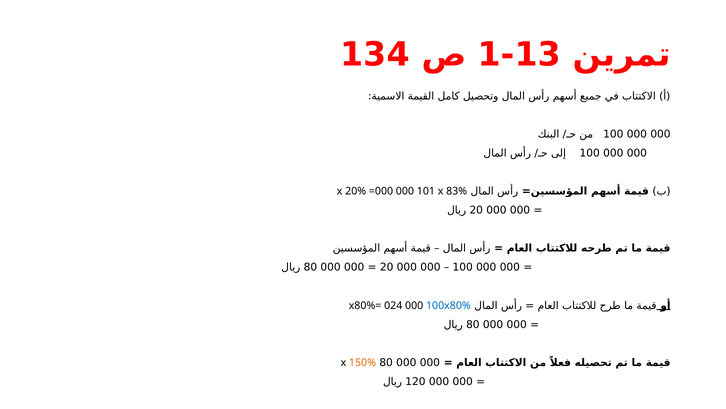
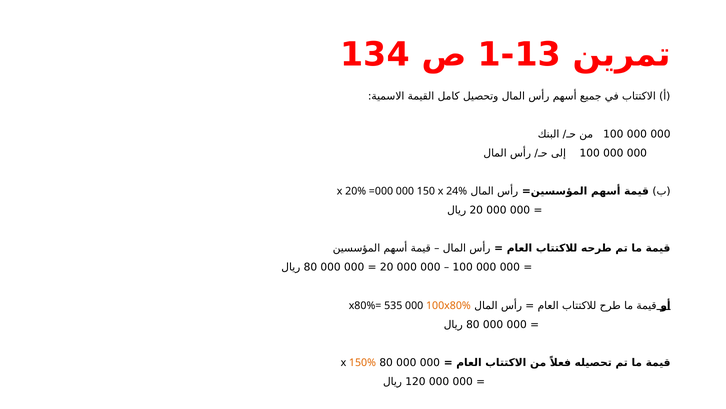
101: 101 -> 150
83%: 83% -> 24%
024: 024 -> 535
100x80% colour: blue -> orange
